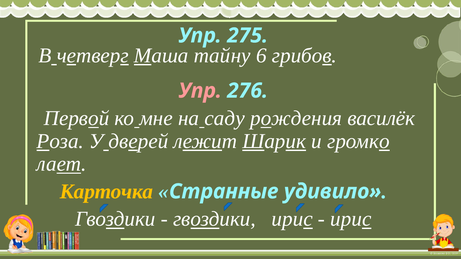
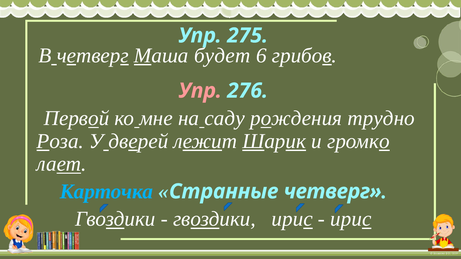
тайну: тайну -> будет
василёк: василёк -> трудно
Карточка colour: yellow -> light blue
Странные удивило: удивило -> четверг
